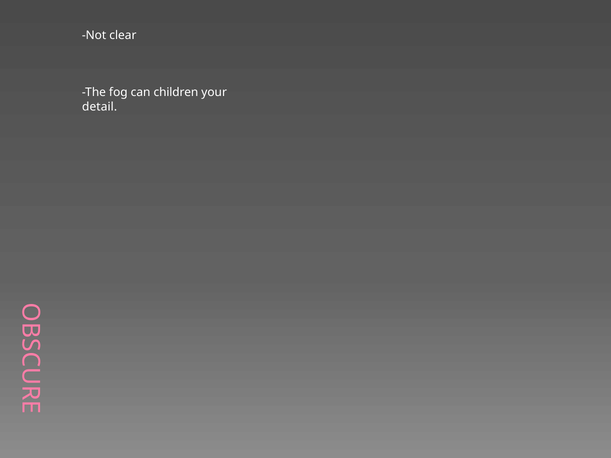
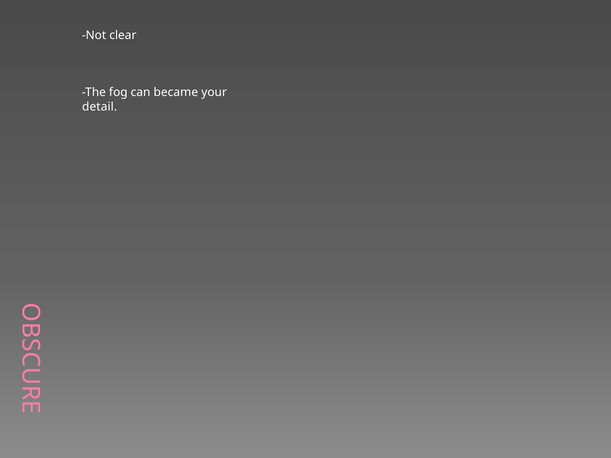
children: children -> became
